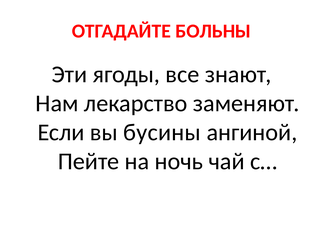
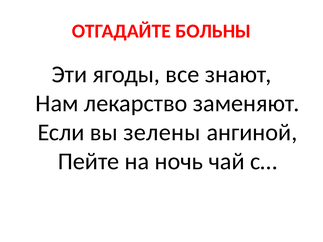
бусины: бусины -> зелены
